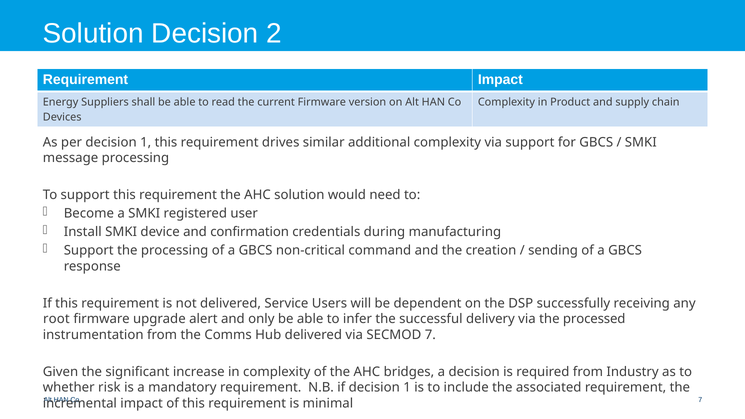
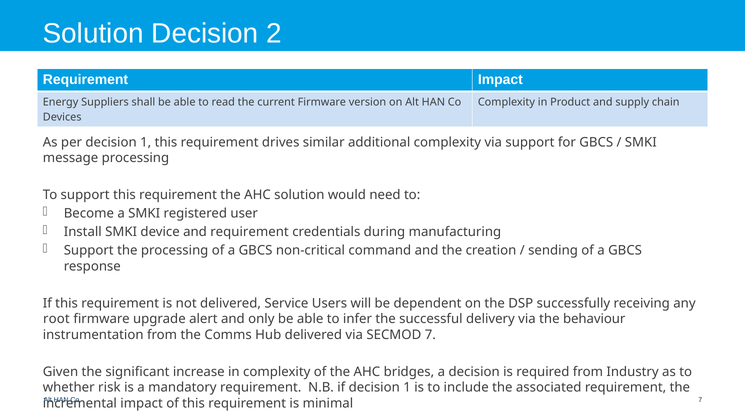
and confirmation: confirmation -> requirement
processed: processed -> behaviour
